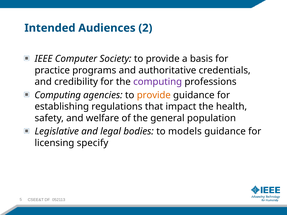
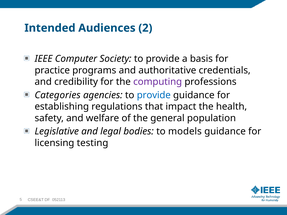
Computing at (58, 95): Computing -> Categories
provide at (154, 95) colour: orange -> blue
specify: specify -> testing
